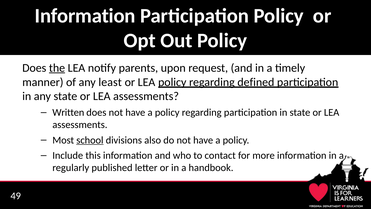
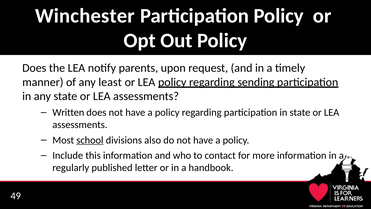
Information at (85, 16): Information -> Winchester
the underline: present -> none
defined: defined -> sending
